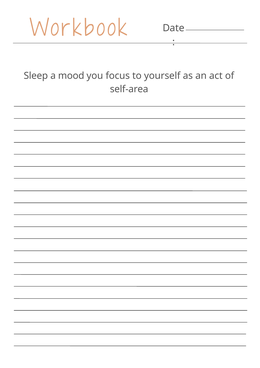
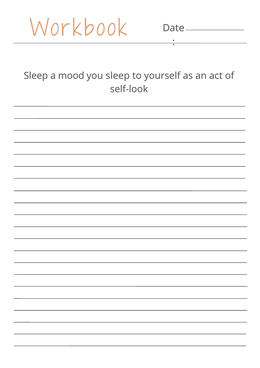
you focus: focus -> sleep
self-area: self-area -> self-look
